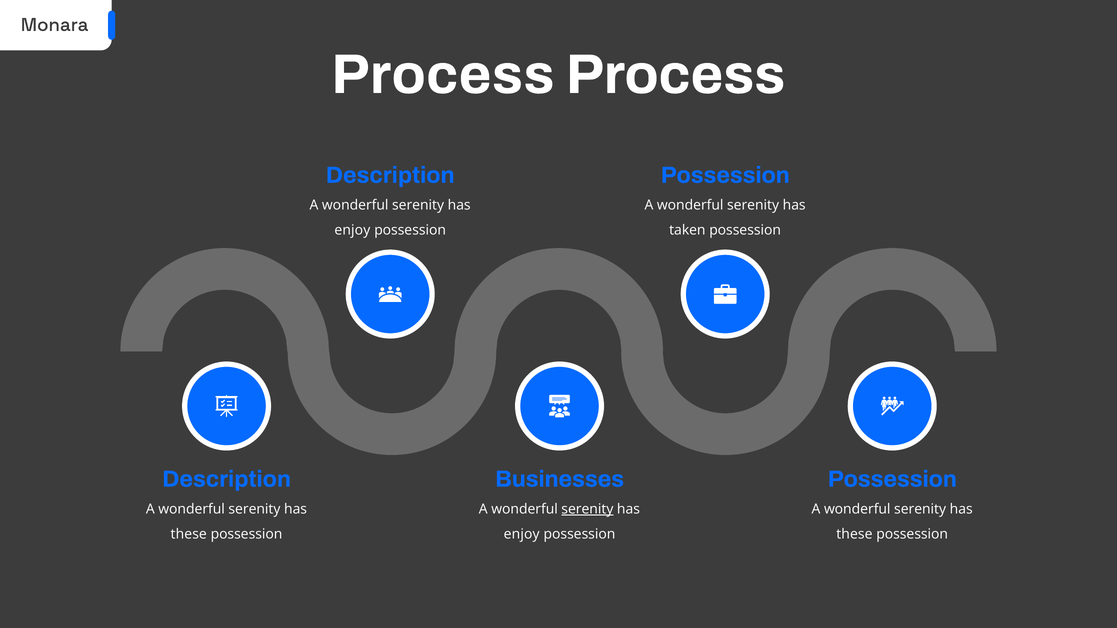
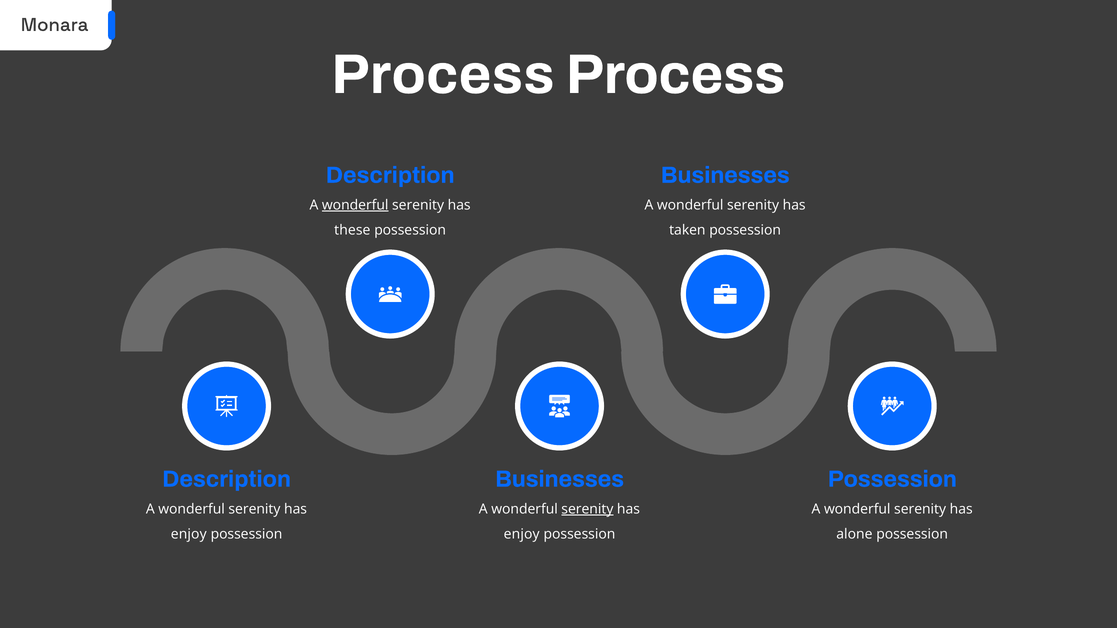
Possession at (725, 175): Possession -> Businesses
wonderful at (355, 205) underline: none -> present
enjoy at (352, 230): enjoy -> these
these at (189, 534): these -> enjoy
these at (854, 534): these -> alone
